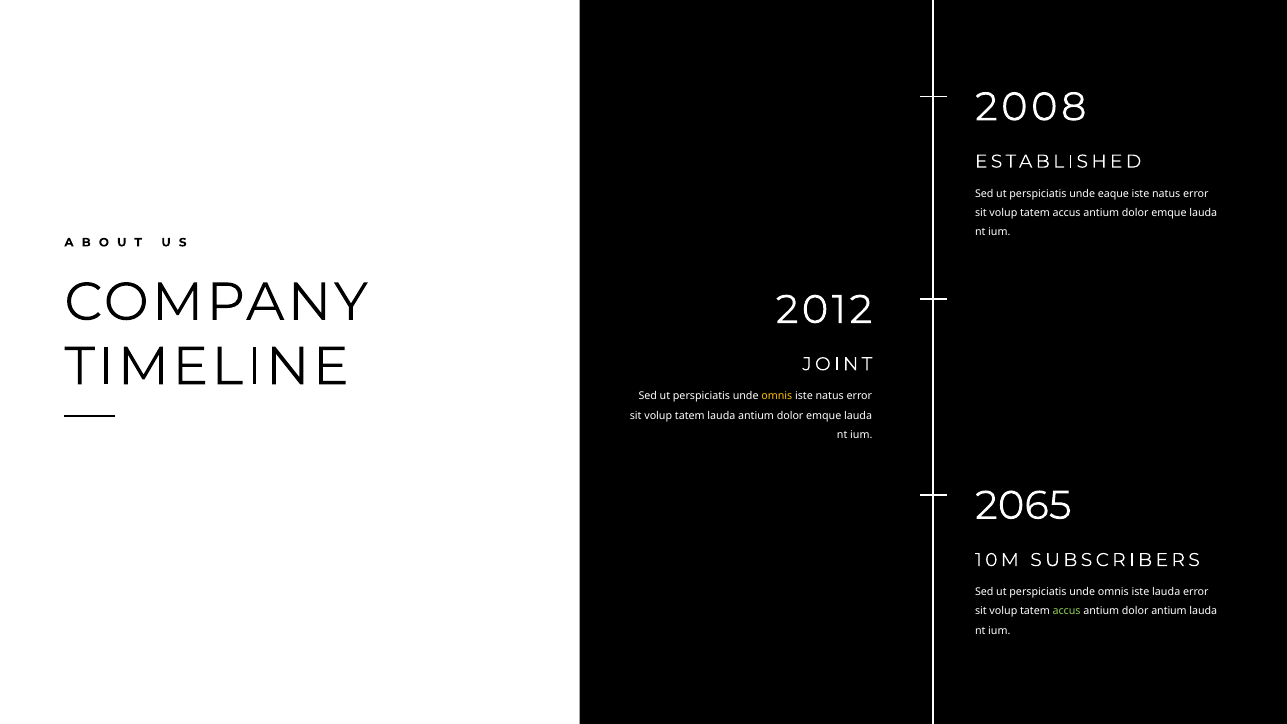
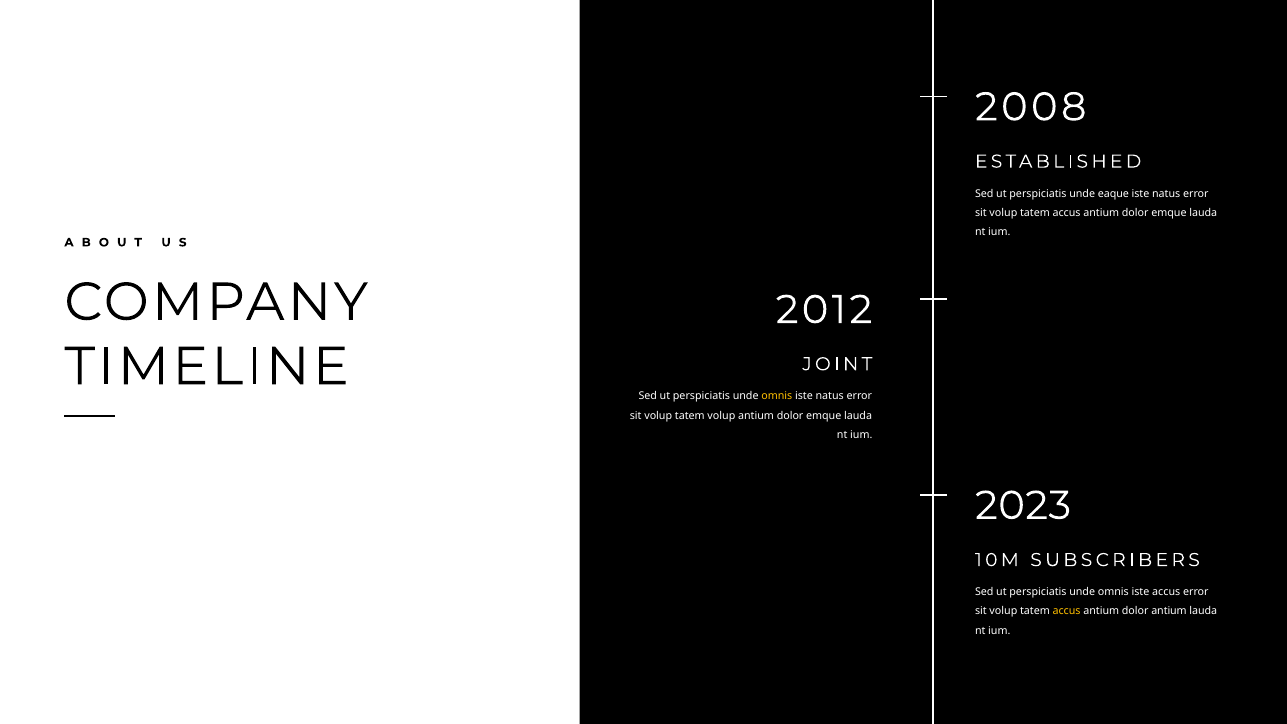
tatem lauda: lauda -> volup
2065: 2065 -> 2023
iste lauda: lauda -> accus
accus at (1067, 611) colour: light green -> yellow
